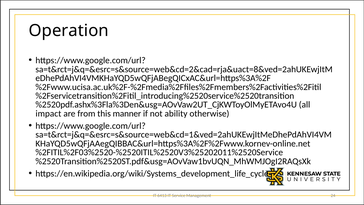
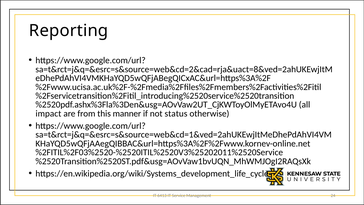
Operation: Operation -> Reporting
ability: ability -> status
